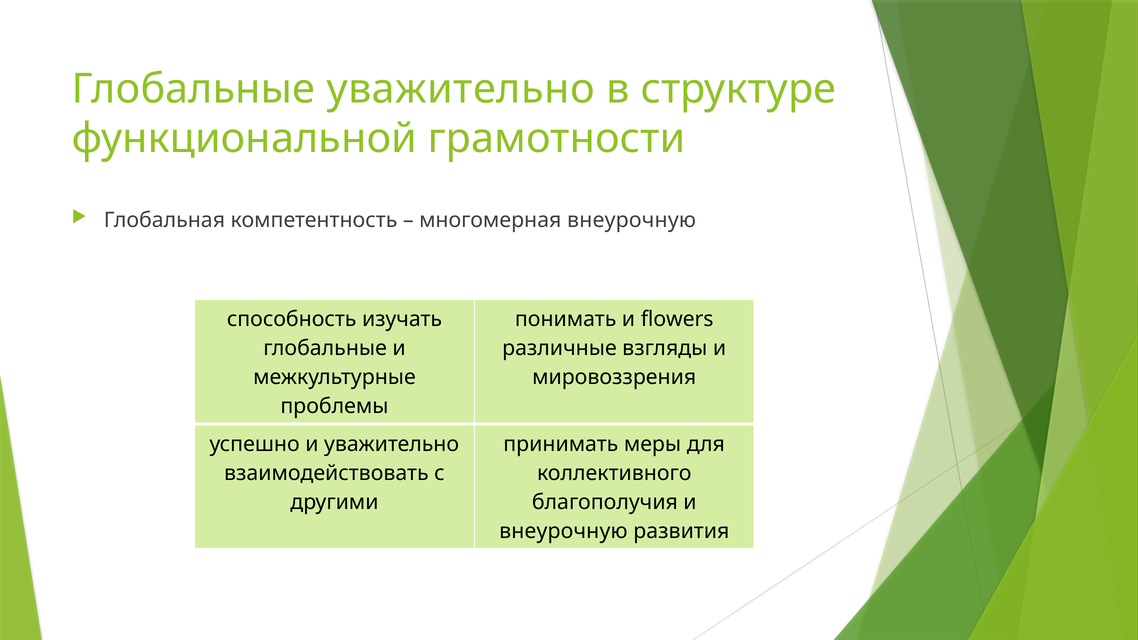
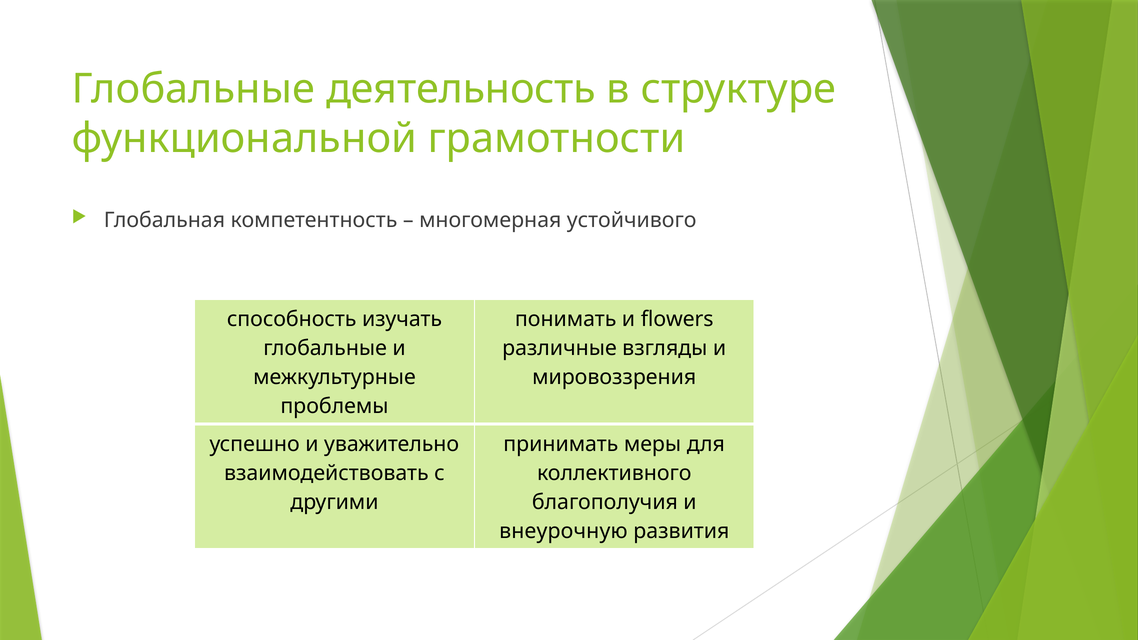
Глобальные уважительно: уважительно -> деятельность
многомерная внеурочную: внеурочную -> устойчивого
